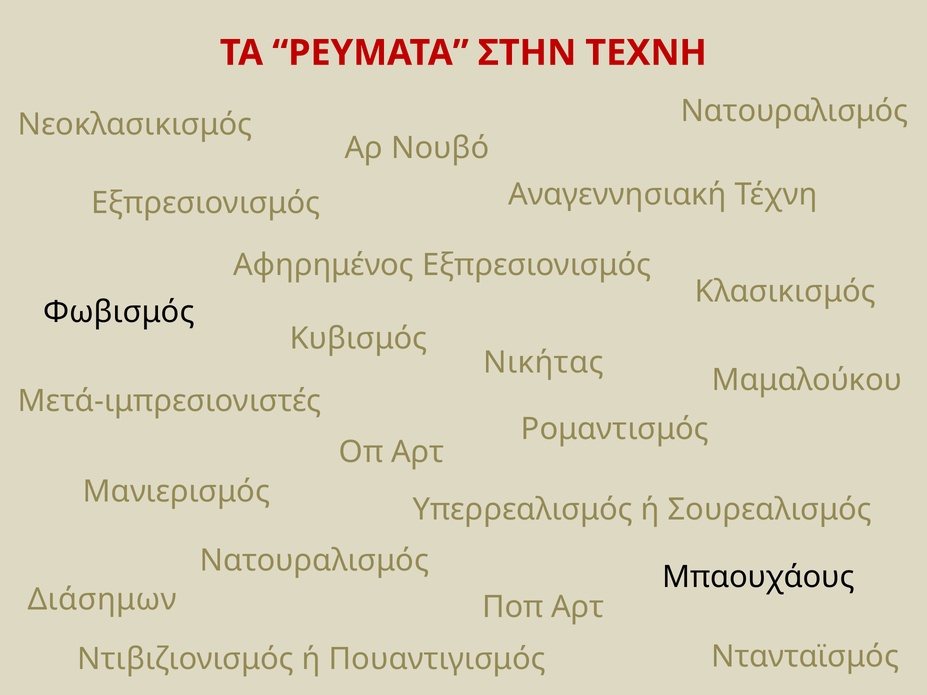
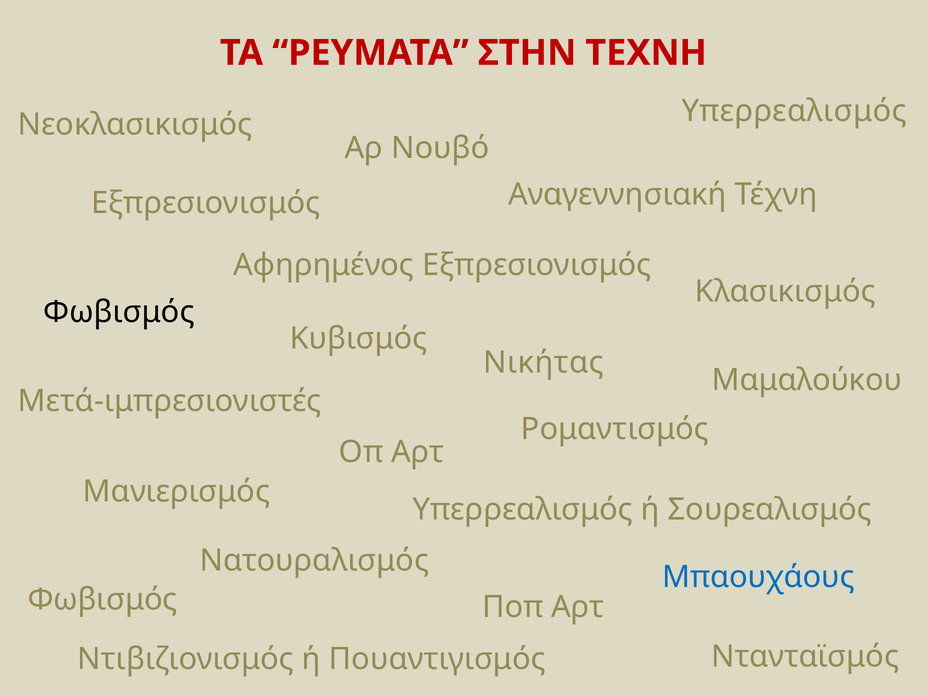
Νατουραλισμός at (795, 111): Νατουραλισμός -> Υπερρεαλισμός
Μπαουχάους colour: black -> blue
Διάσημων at (102, 600): Διάσημων -> Φωβισμός
